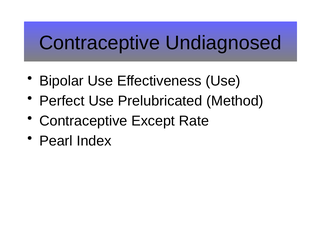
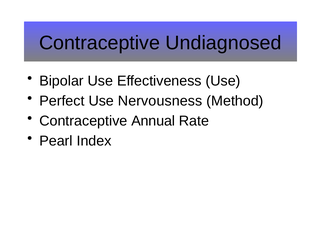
Prelubricated: Prelubricated -> Nervousness
Except: Except -> Annual
